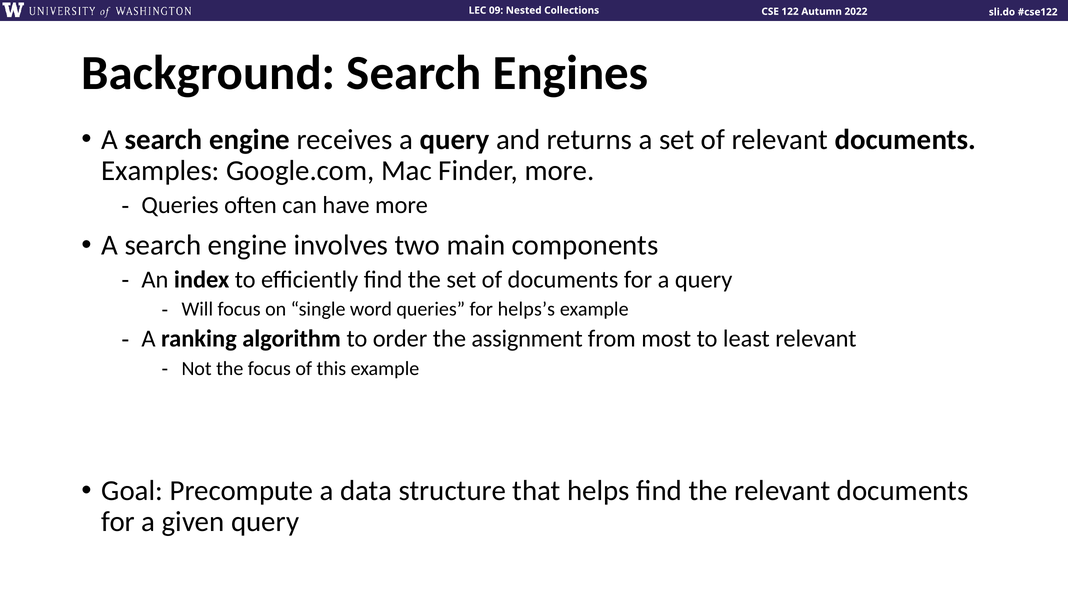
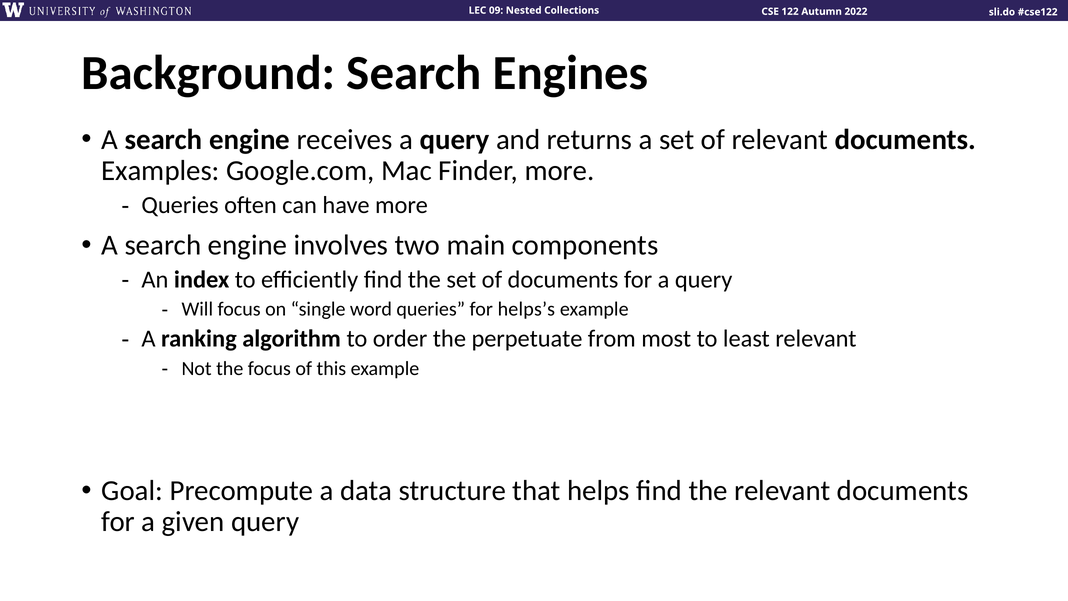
assignment: assignment -> perpetuate
